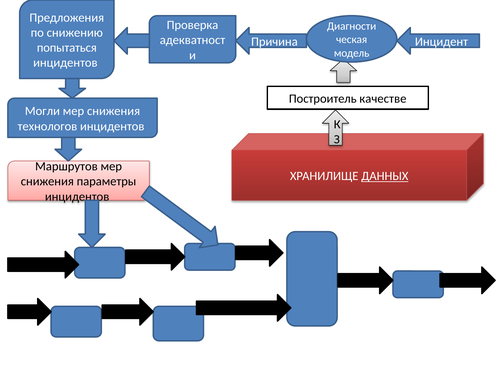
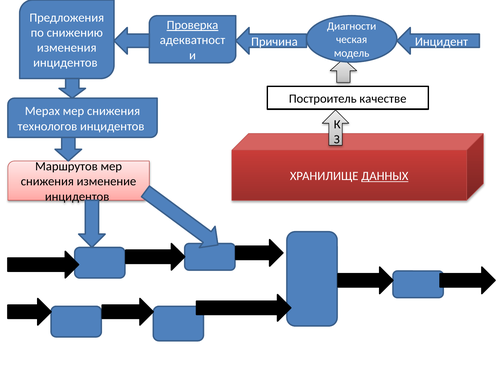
Проверка underline: none -> present
попытаться: попытаться -> изменения
Могли: Могли -> Мерах
параметры: параметры -> изменение
